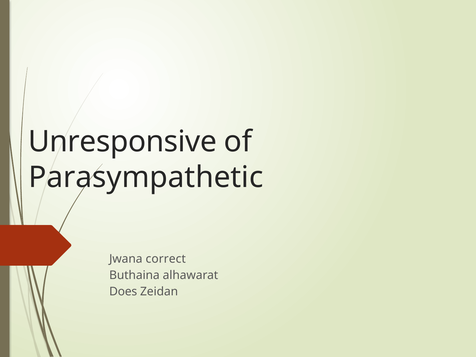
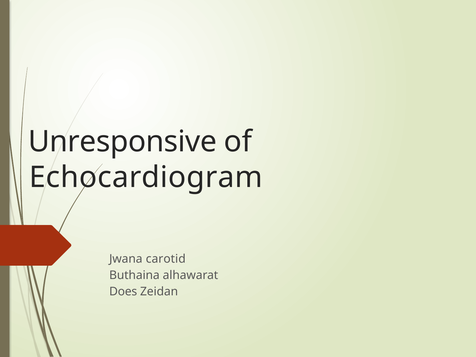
Parasympathetic: Parasympathetic -> Echocardiogram
correct: correct -> carotid
